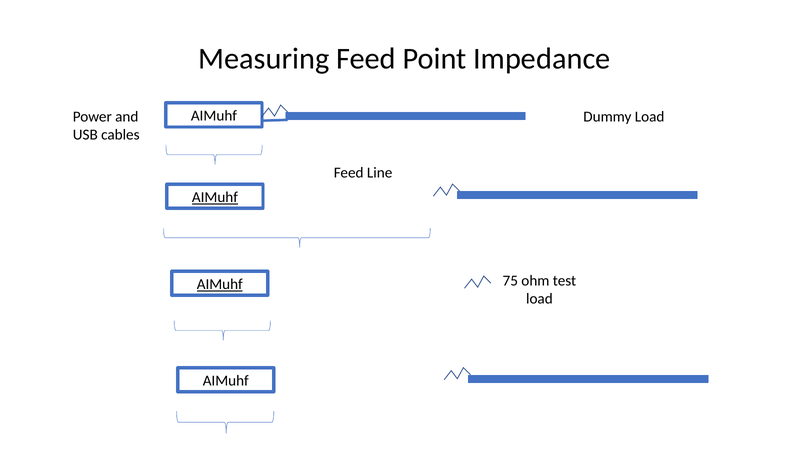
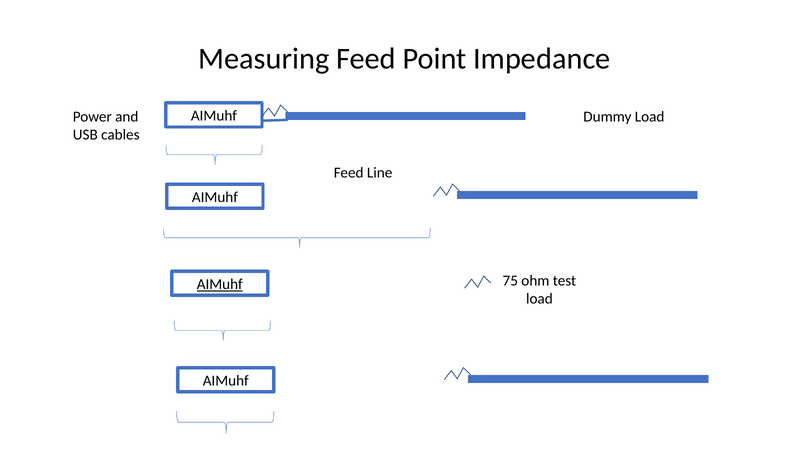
AIMuhf at (215, 197) underline: present -> none
